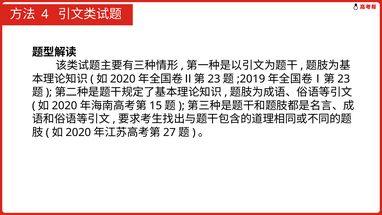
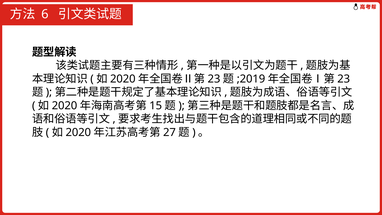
4: 4 -> 6
